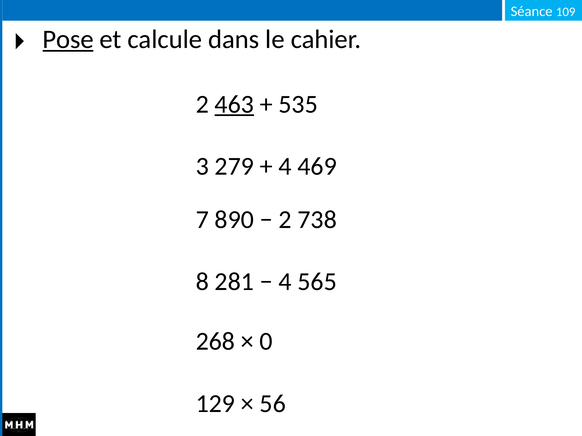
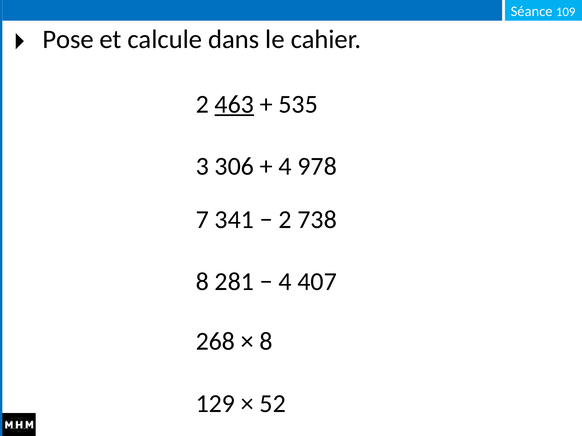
Pose underline: present -> none
279: 279 -> 306
469: 469 -> 978
890: 890 -> 341
565: 565 -> 407
0 at (266, 342): 0 -> 8
56: 56 -> 52
